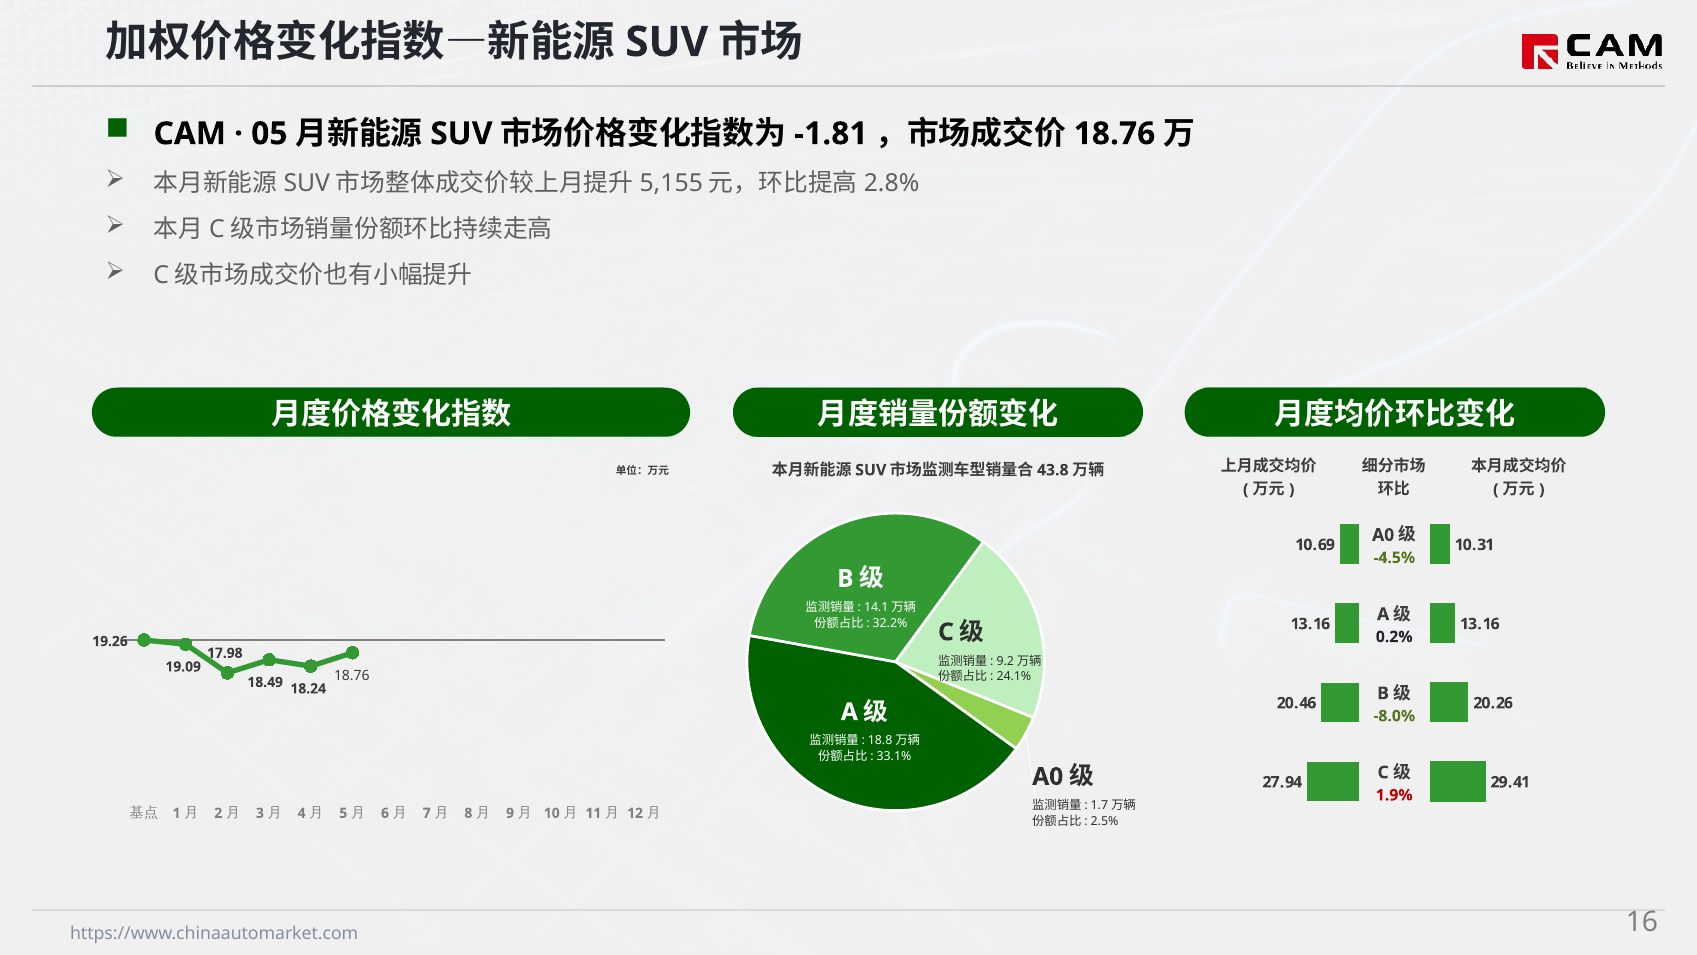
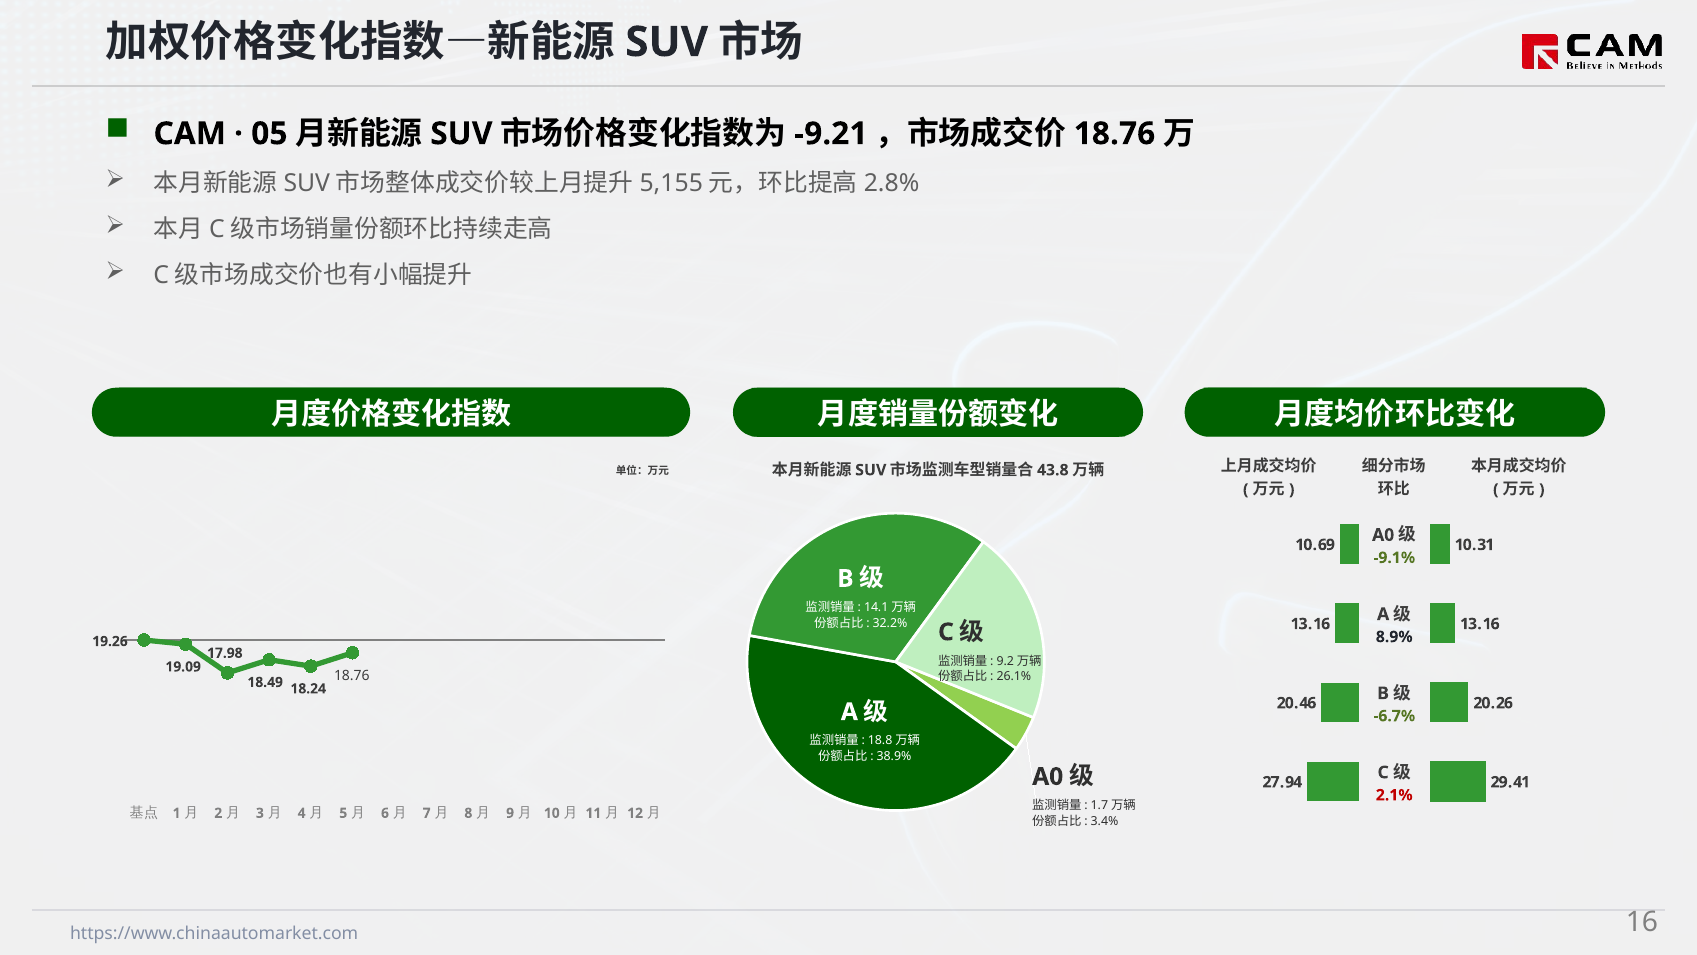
-1.81: -1.81 -> -9.21
-4.5%: -4.5% -> -9.1%
0.2%: 0.2% -> 8.9%
24.1%: 24.1% -> 26.1%
-8.0%: -8.0% -> -6.7%
33.1%: 33.1% -> 38.9%
1.9%: 1.9% -> 2.1%
2.5%: 2.5% -> 3.4%
